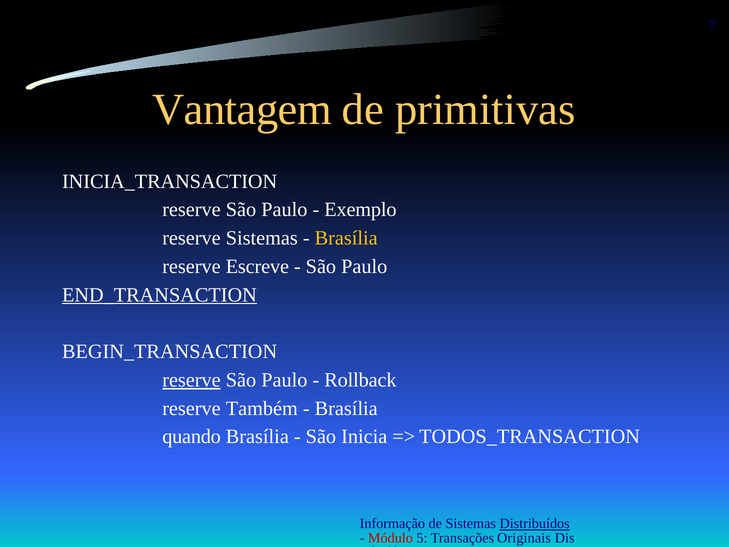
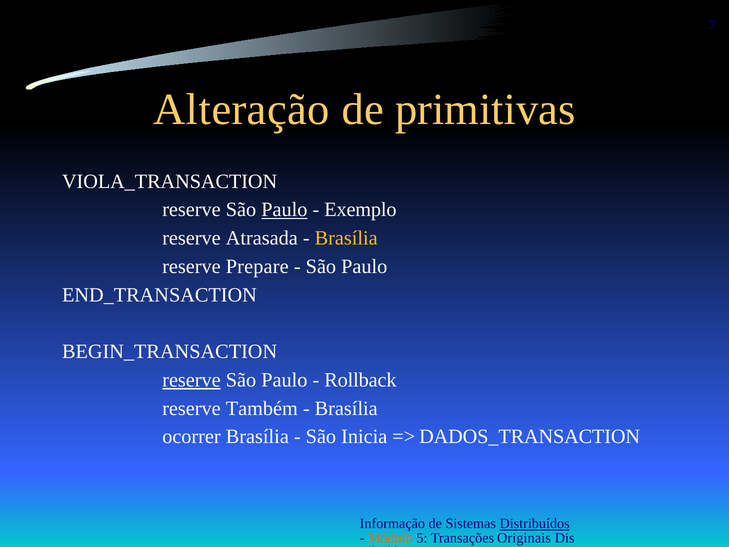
Vantagem: Vantagem -> Alteração
INICIA_TRANSACTION: INICIA_TRANSACTION -> VIOLA_TRANSACTION
Paulo at (284, 210) underline: none -> present
reserve Sistemas: Sistemas -> Atrasada
Escreve: Escreve -> Prepare
END_TRANSACTION underline: present -> none
quando: quando -> ocorrer
TODOS_TRANSACTION: TODOS_TRANSACTION -> DADOS_TRANSACTION
Módulo colour: red -> orange
